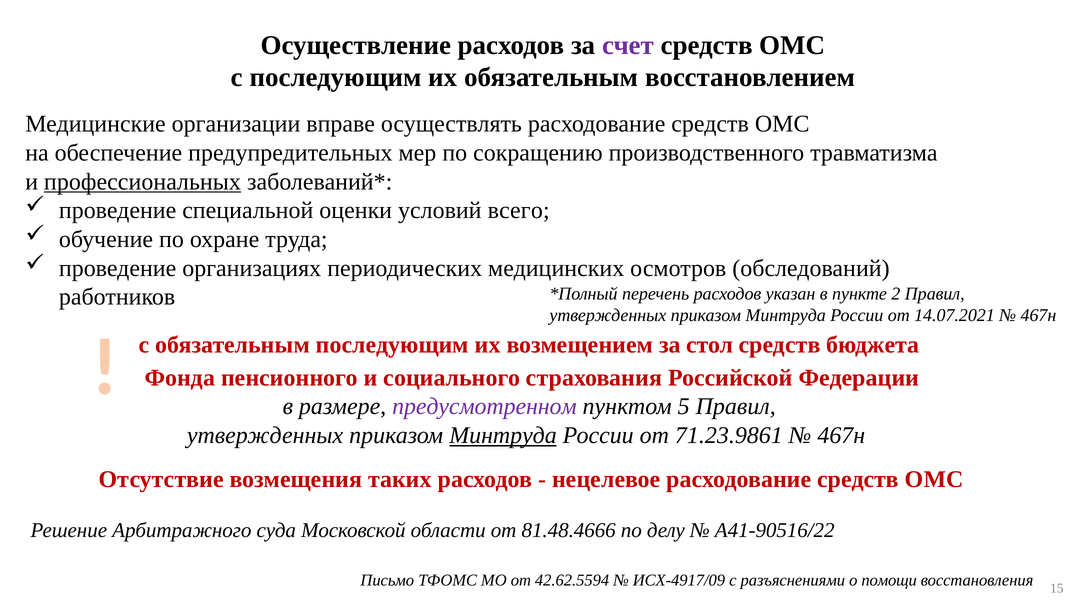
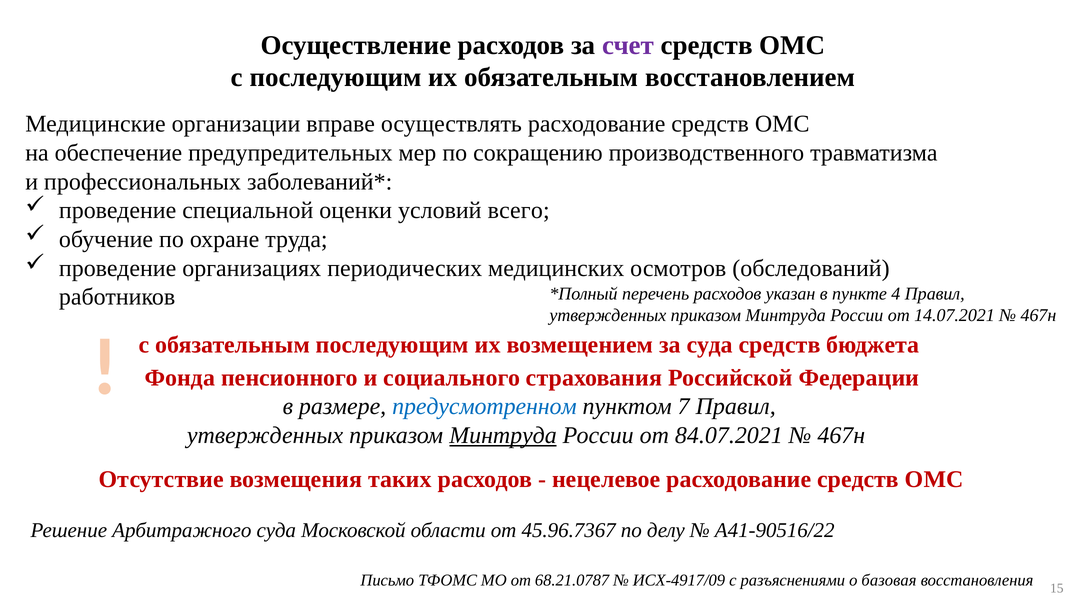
профессиональных underline: present -> none
2: 2 -> 4
за стол: стол -> суда
предусмотренном colour: purple -> blue
5: 5 -> 7
71.23.9861: 71.23.9861 -> 84.07.2021
81.48.4666: 81.48.4666 -> 45.96.7367
42.62.5594: 42.62.5594 -> 68.21.0787
помощи: помощи -> базовая
